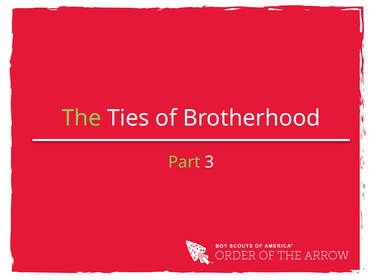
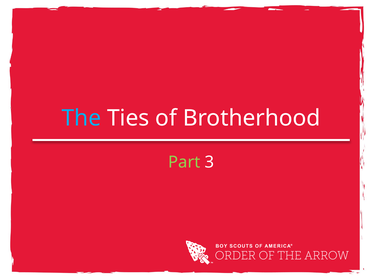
The colour: light green -> light blue
